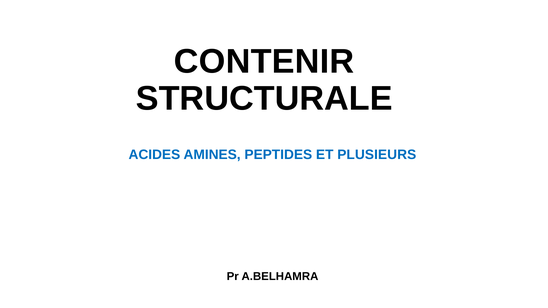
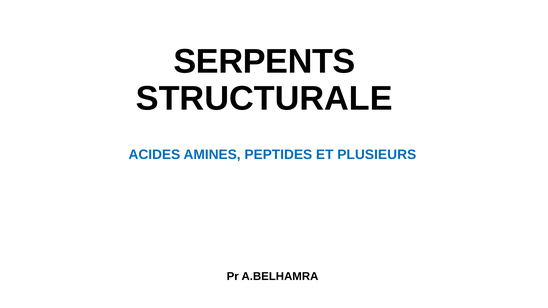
CONTENIR: CONTENIR -> SERPENTS
